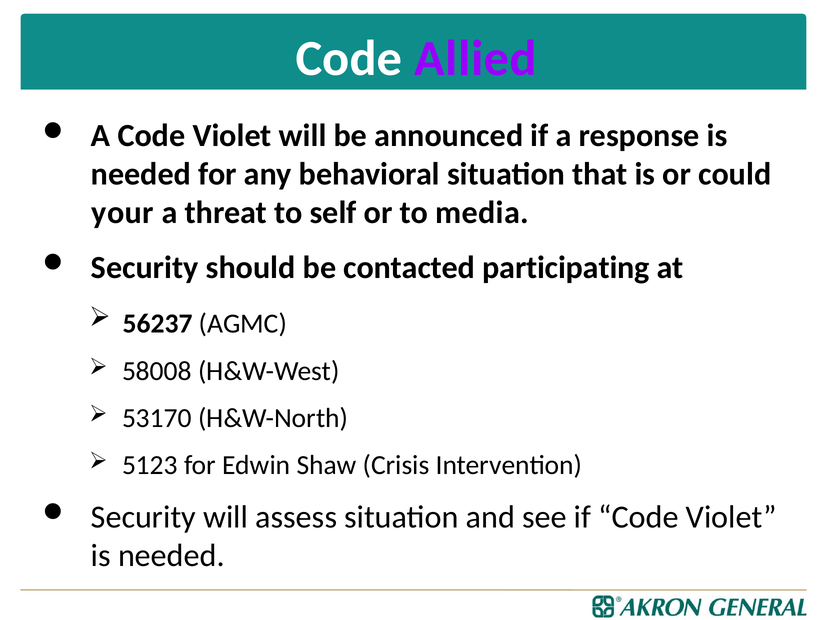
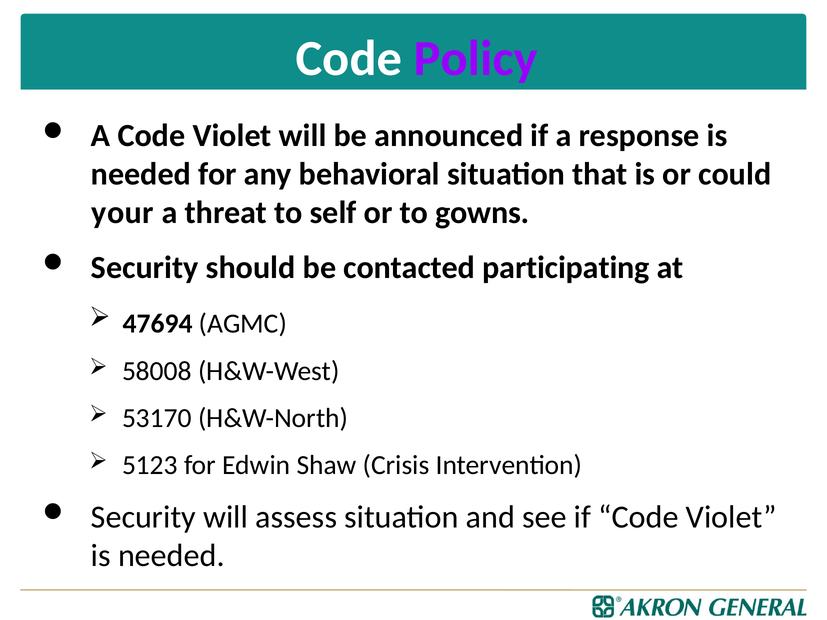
Allied: Allied -> Policy
media: media -> gowns
56237: 56237 -> 47694
